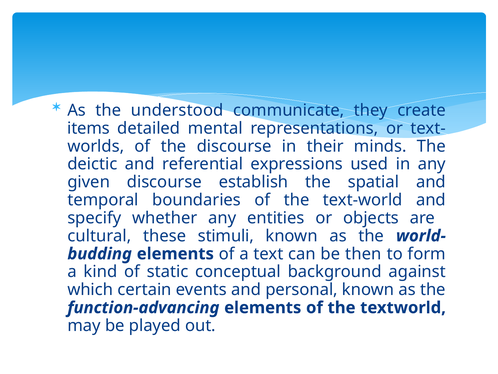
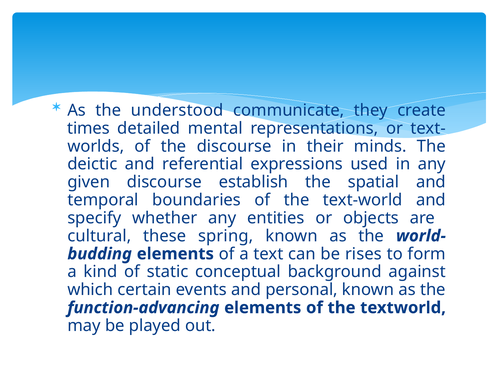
items: items -> times
stimuli: stimuli -> spring
then: then -> rises
